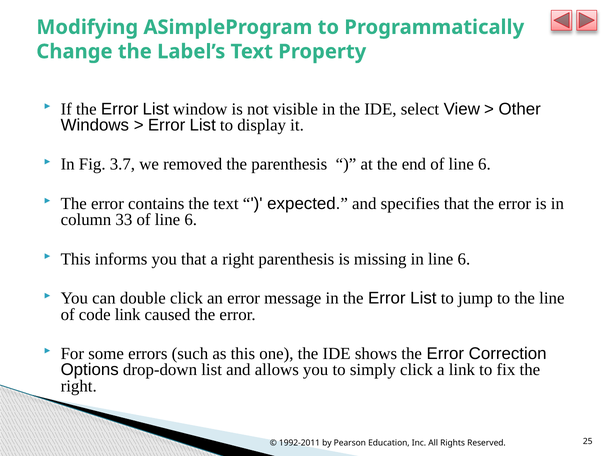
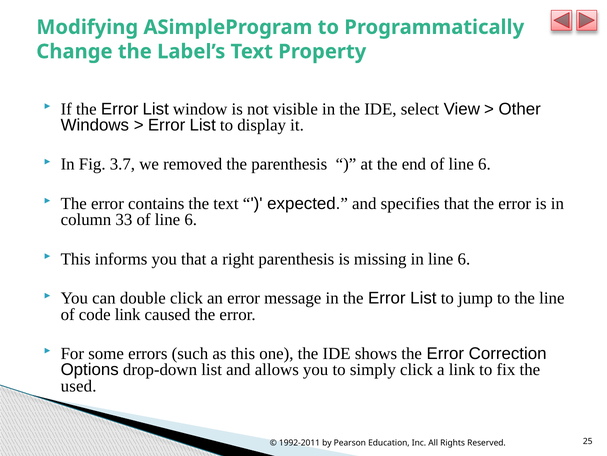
right at (79, 385): right -> used
